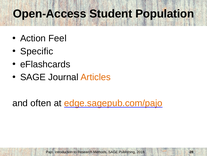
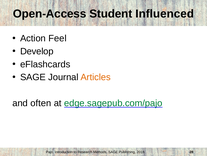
Population: Population -> Influenced
Specific: Specific -> Develop
edge.sagepub.com/pajo colour: orange -> green
